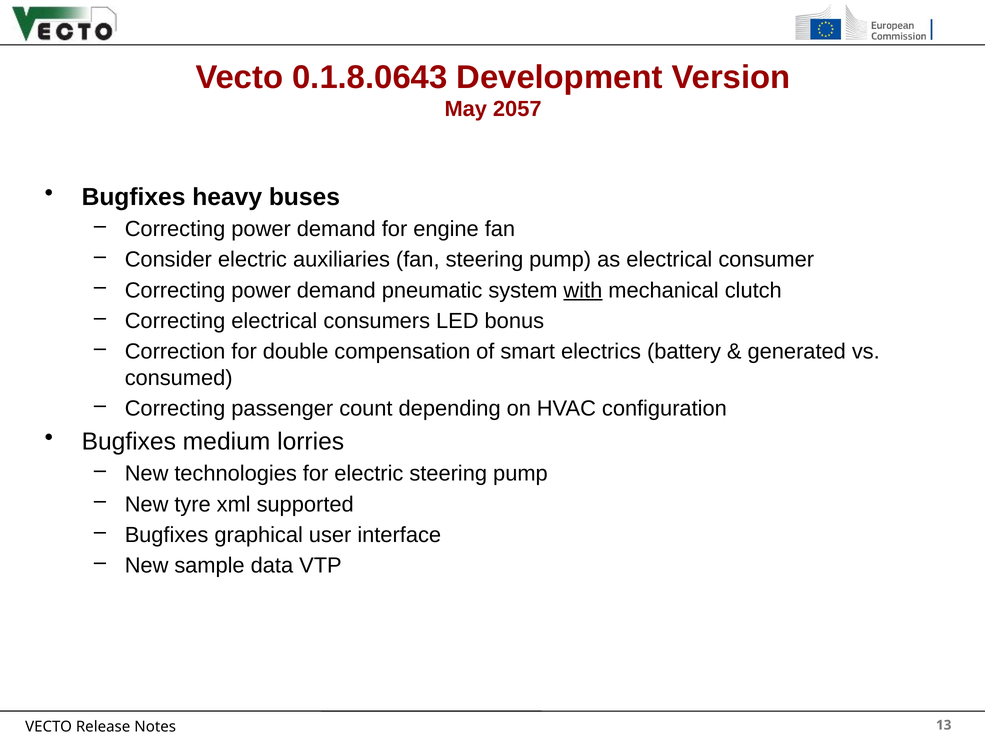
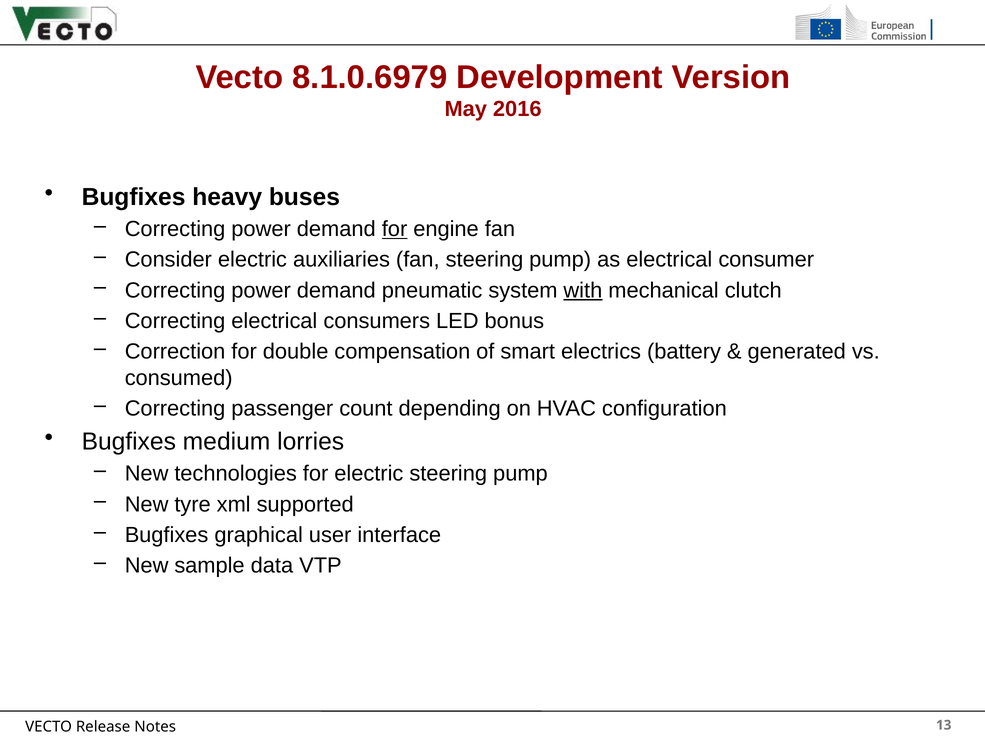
0.1.8.0643: 0.1.8.0643 -> 8.1.0.6979
2057: 2057 -> 2016
for at (395, 229) underline: none -> present
